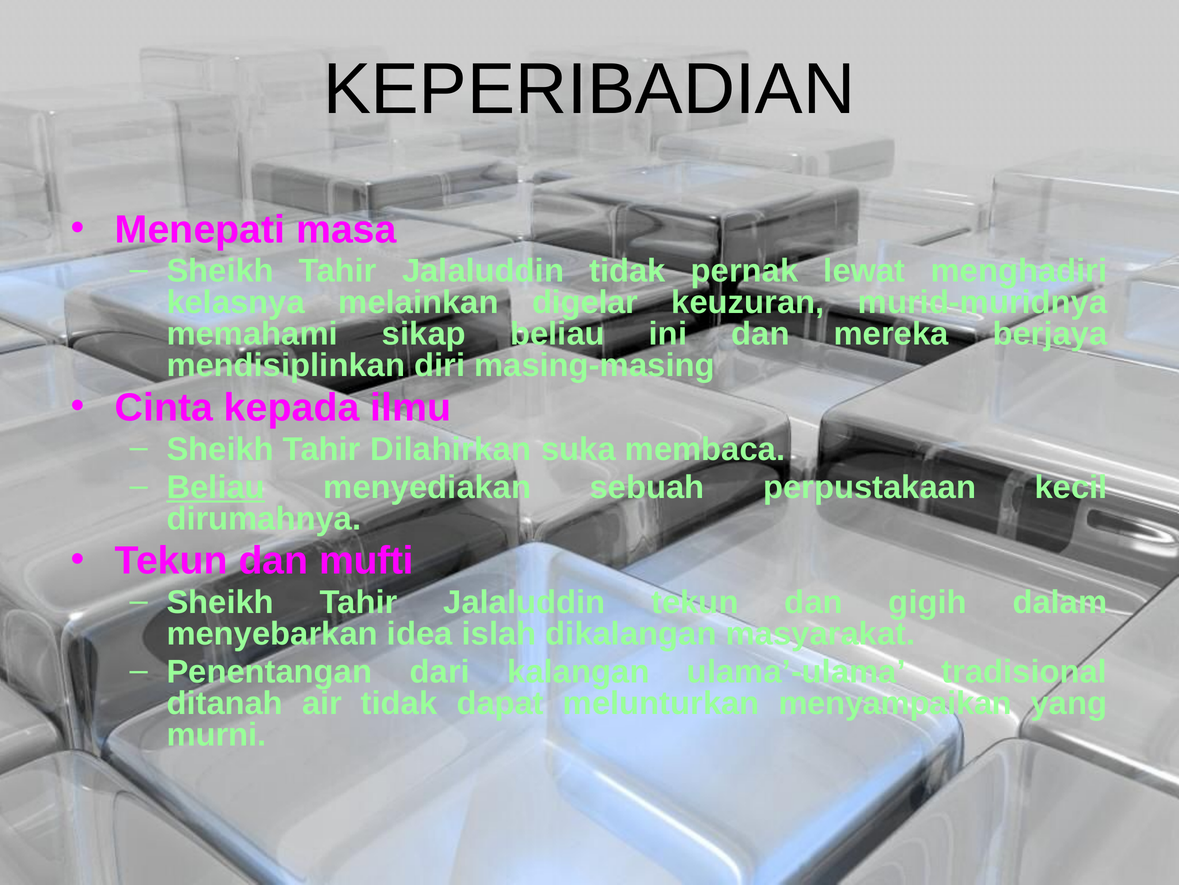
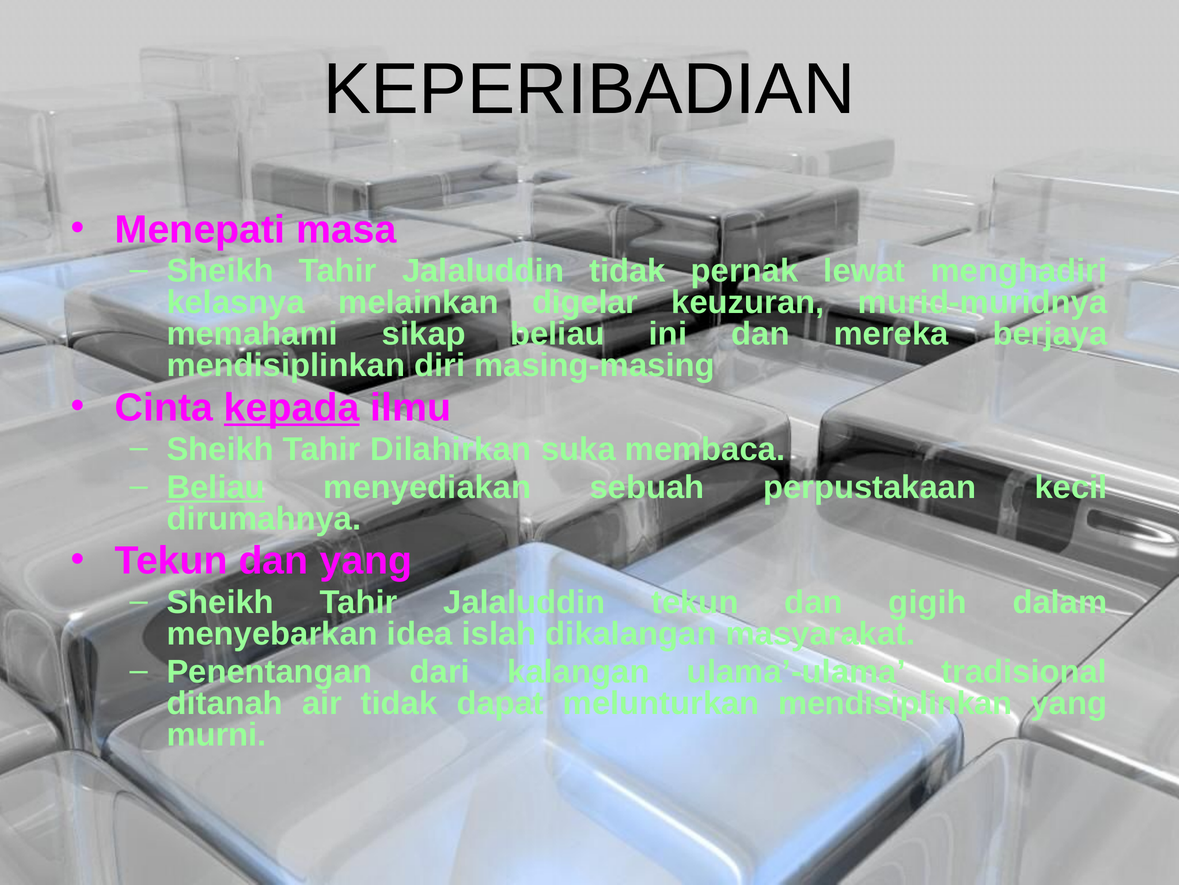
kepada underline: none -> present
dan mufti: mufti -> yang
melunturkan menyampaikan: menyampaikan -> mendisiplinkan
